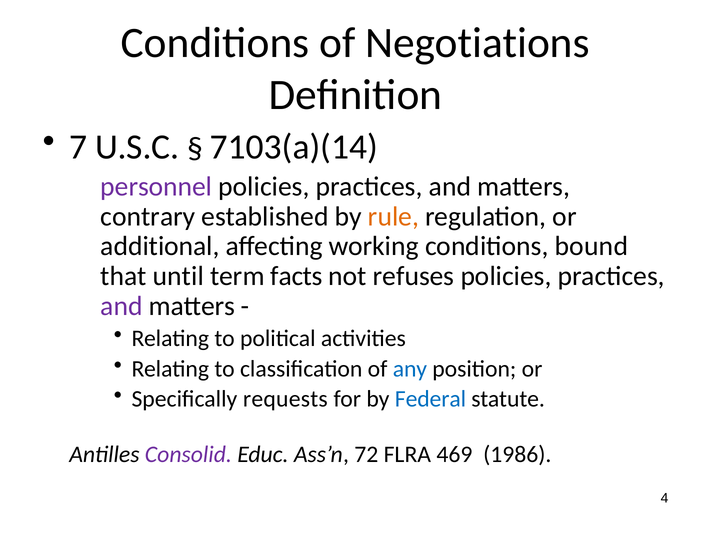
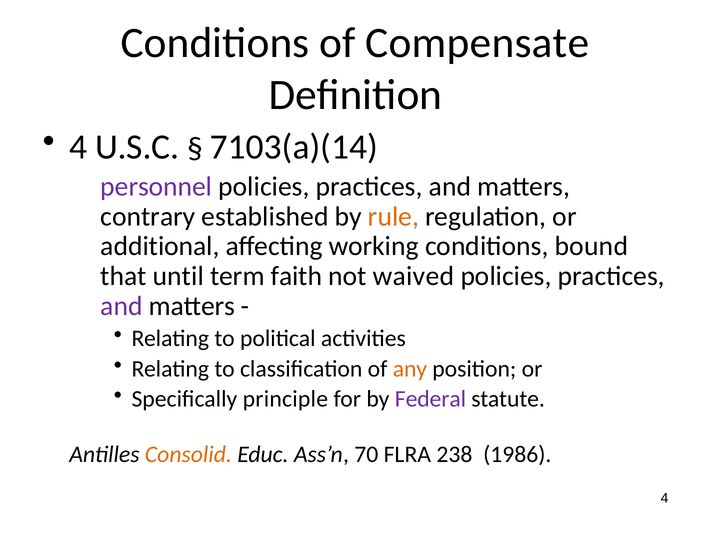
Negotiations: Negotiations -> Compensate
7 at (78, 147): 7 -> 4
facts: facts -> faith
refuses: refuses -> waived
any colour: blue -> orange
requests: requests -> principle
Federal colour: blue -> purple
Consolid colour: purple -> orange
72: 72 -> 70
469: 469 -> 238
